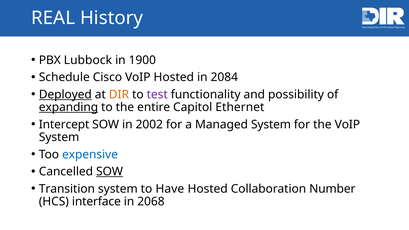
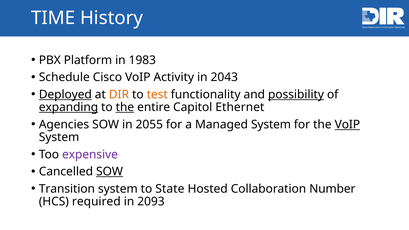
REAL: REAL -> TIME
Lubbock: Lubbock -> Platform
1900: 1900 -> 1983
VoIP Hosted: Hosted -> Activity
2084: 2084 -> 2043
test colour: purple -> orange
possibility underline: none -> present
the at (125, 107) underline: none -> present
Intercept: Intercept -> Agencies
2002: 2002 -> 2055
VoIP at (347, 124) underline: none -> present
expensive colour: blue -> purple
Have: Have -> State
interface: interface -> required
2068: 2068 -> 2093
